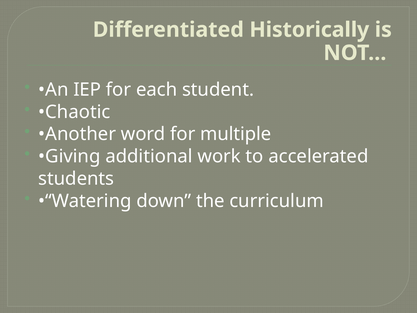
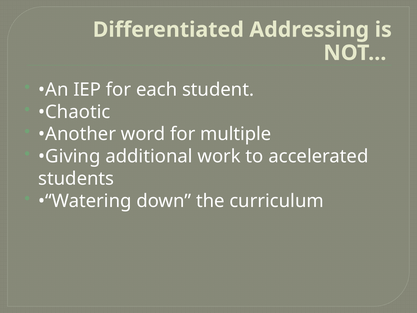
Historically: Historically -> Addressing
